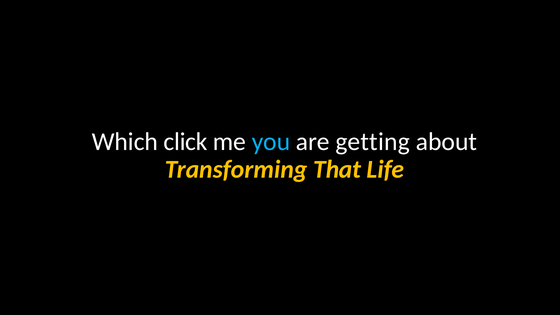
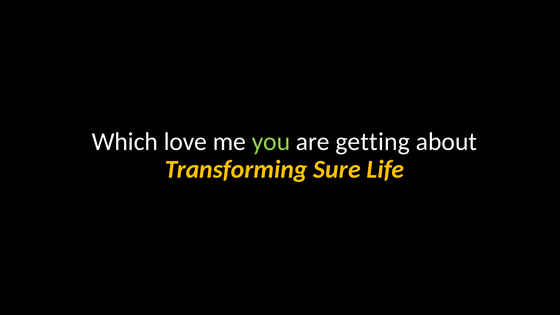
click: click -> love
you colour: light blue -> light green
That: That -> Sure
